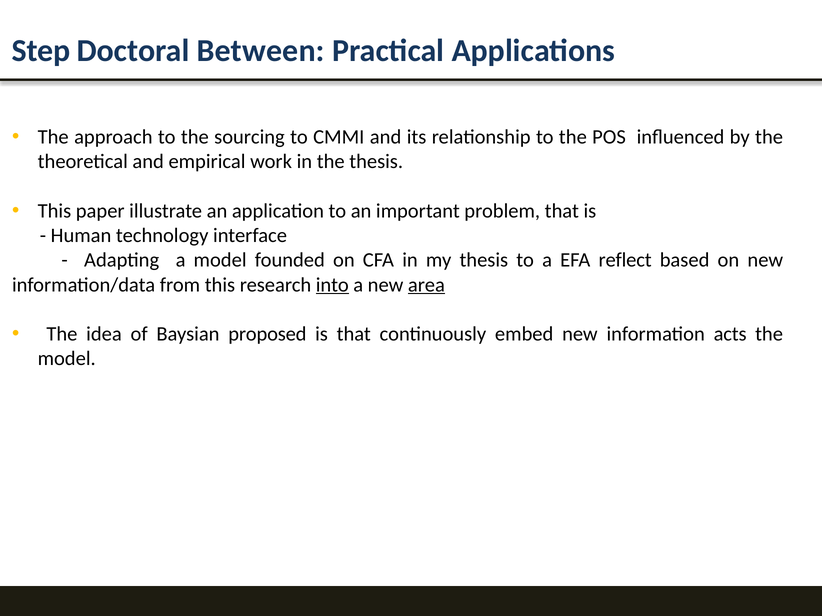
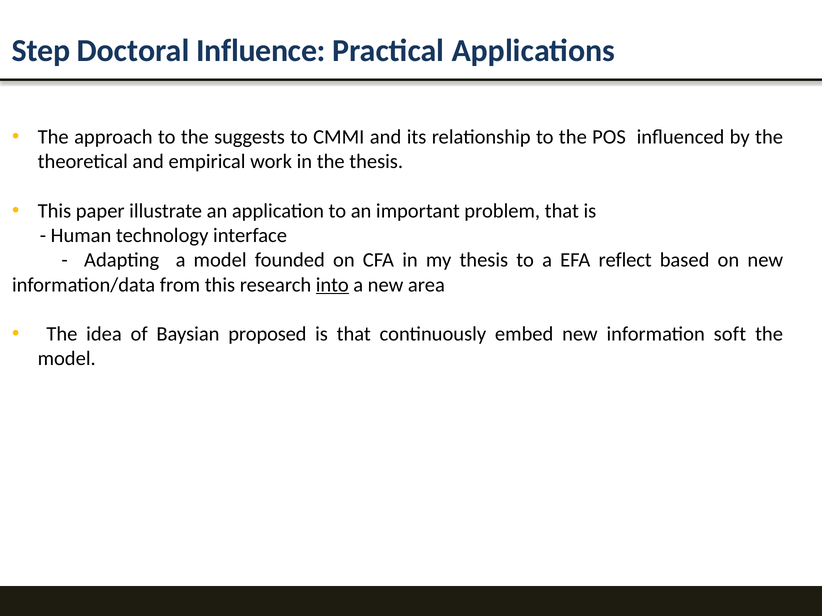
Between: Between -> Influence
sourcing: sourcing -> suggests
area underline: present -> none
acts: acts -> soft
